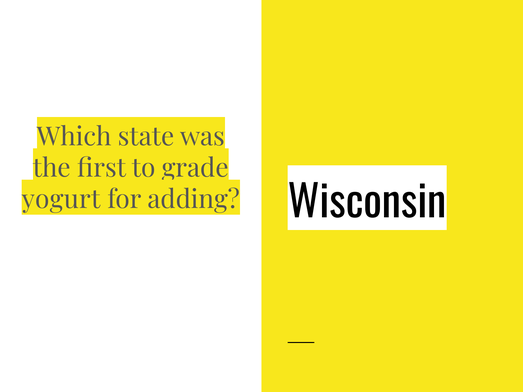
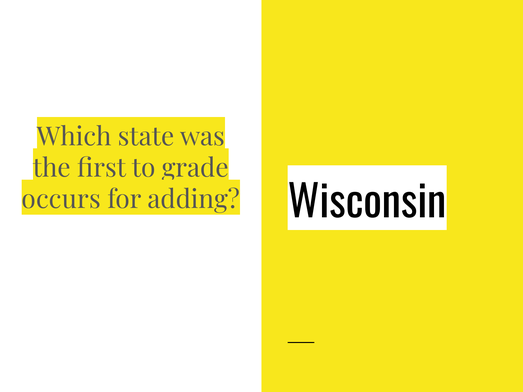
yogurt: yogurt -> occurs
